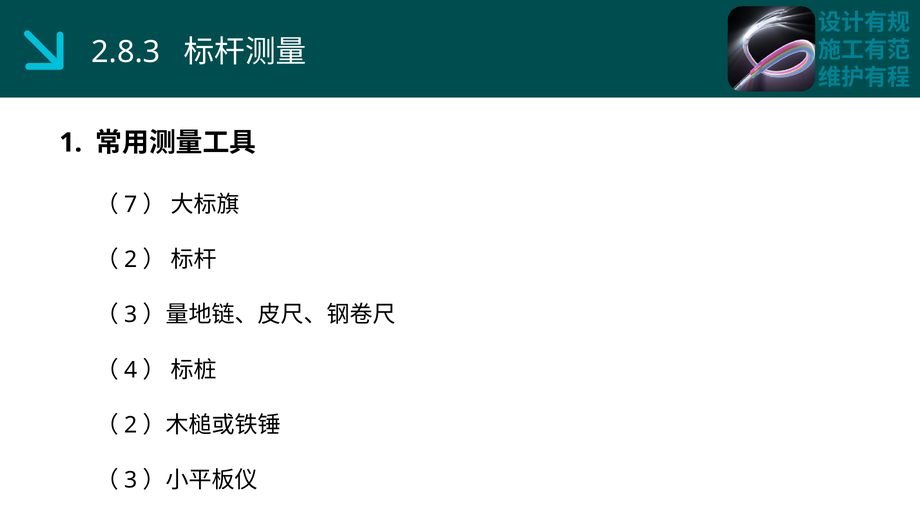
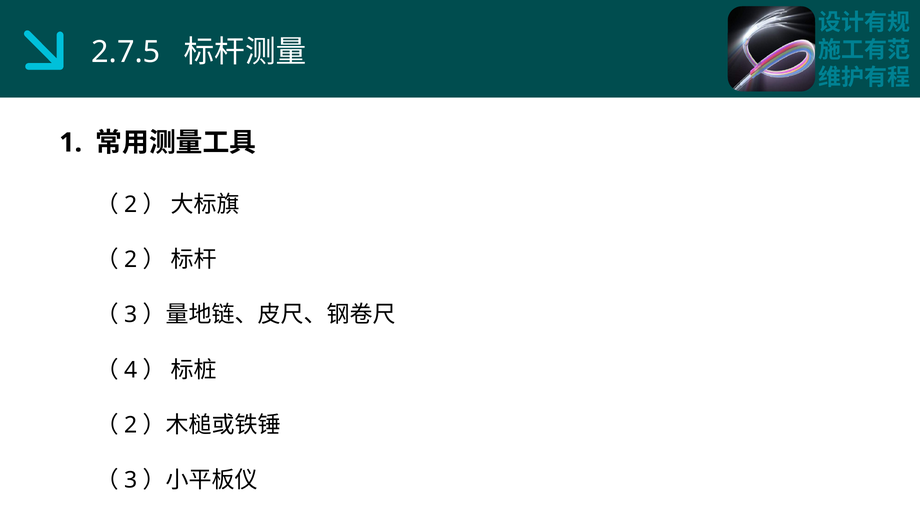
2.8.3: 2.8.3 -> 2.7.5
7 at (131, 205): 7 -> 2
